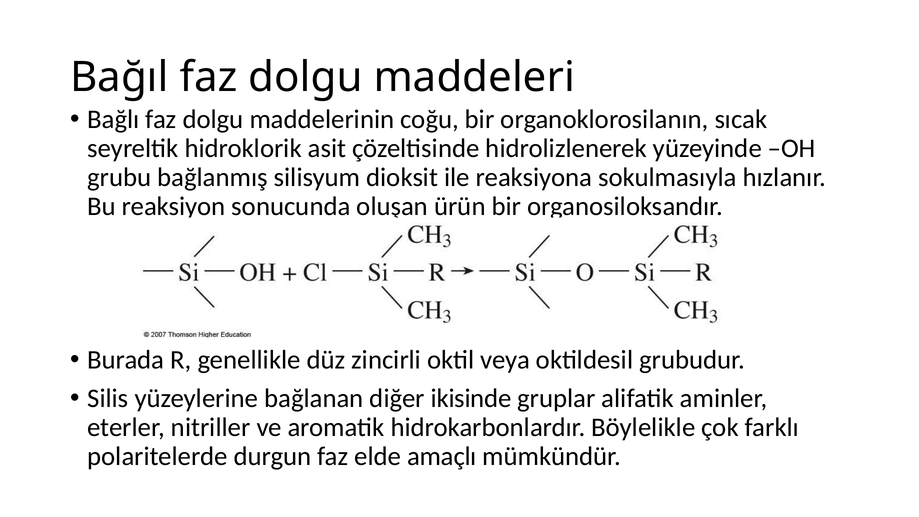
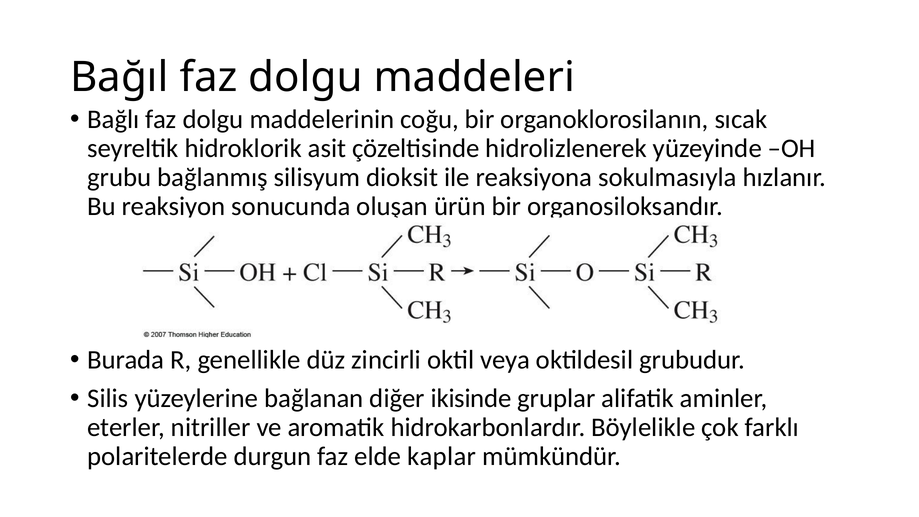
amaçlı: amaçlı -> kaplar
